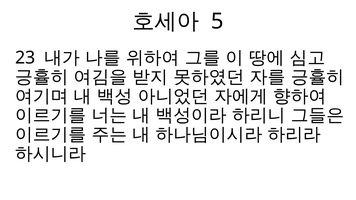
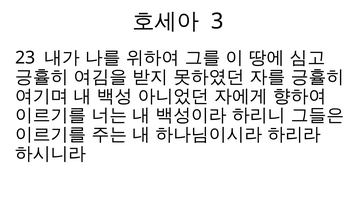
5: 5 -> 3
